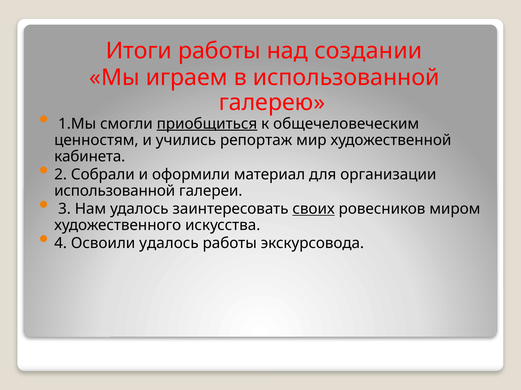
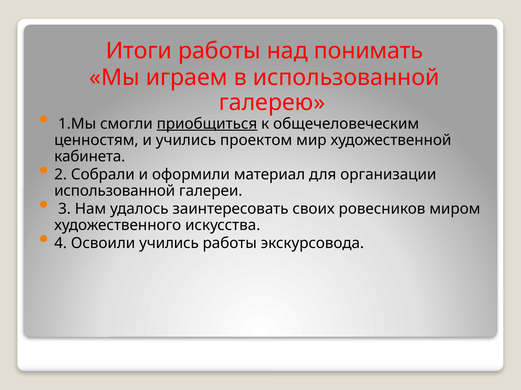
создании: создании -> понимать
репортаж: репортаж -> проектом
своих underline: present -> none
Освоили удалось: удалось -> учились
